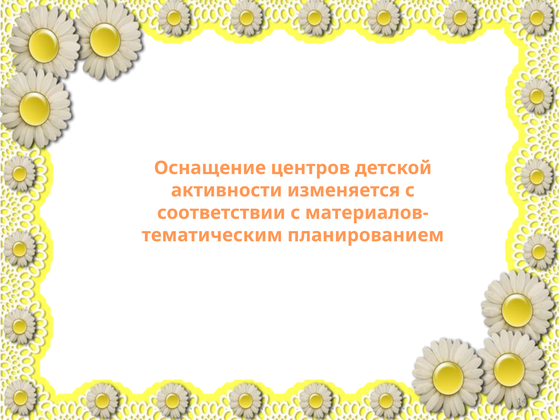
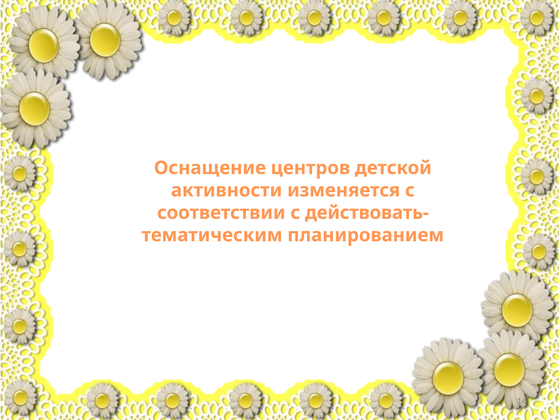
материалов-: материалов- -> действовать-
